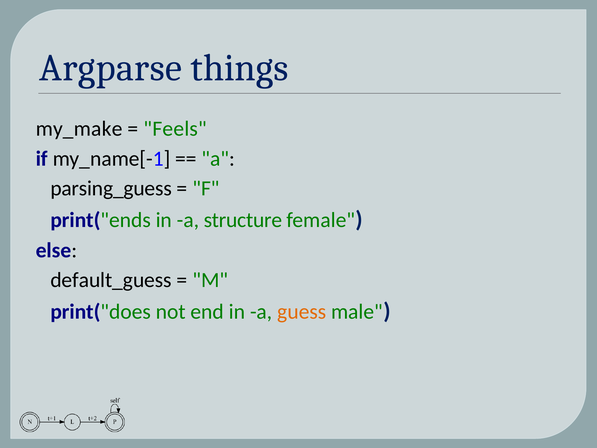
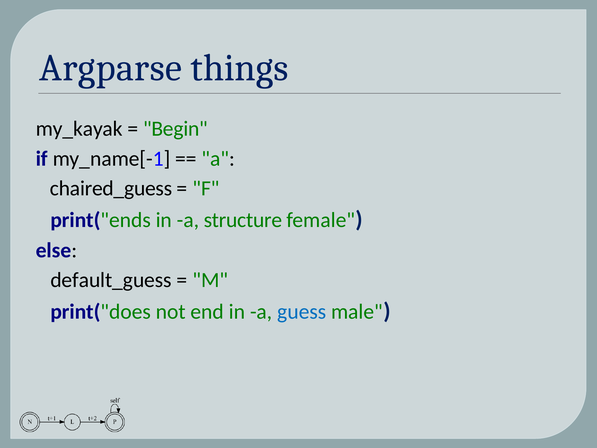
my_make: my_make -> my_kayak
Feels: Feels -> Begin
parsing_guess: parsing_guess -> chaired_guess
guess colour: orange -> blue
